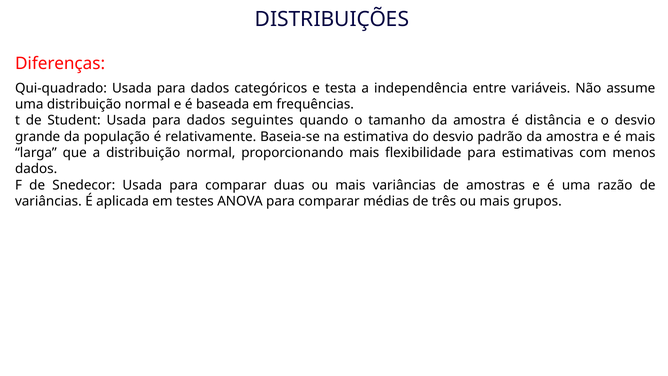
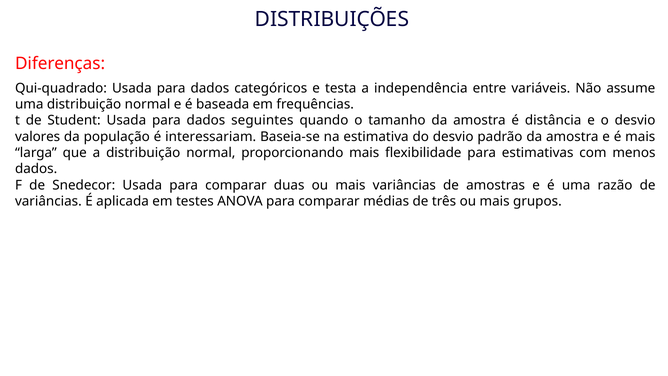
grande: grande -> valores
relativamente: relativamente -> interessariam
